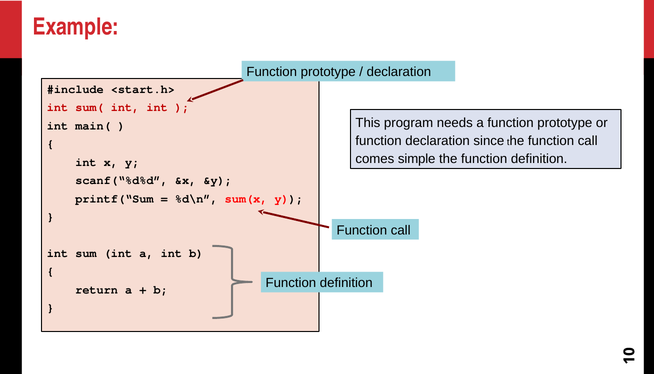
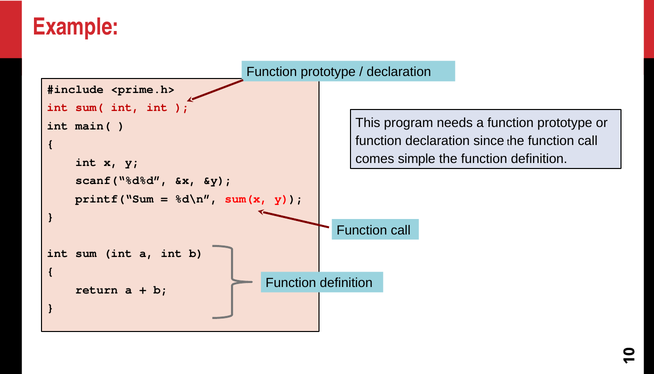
<start.h>: <start.h> -> <prime.h>
